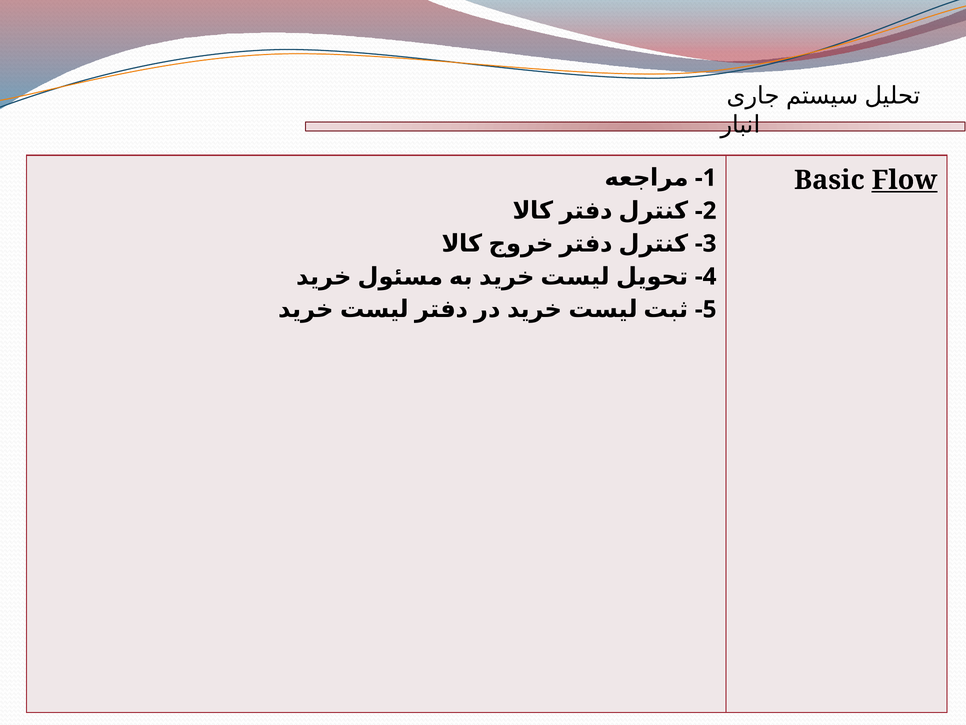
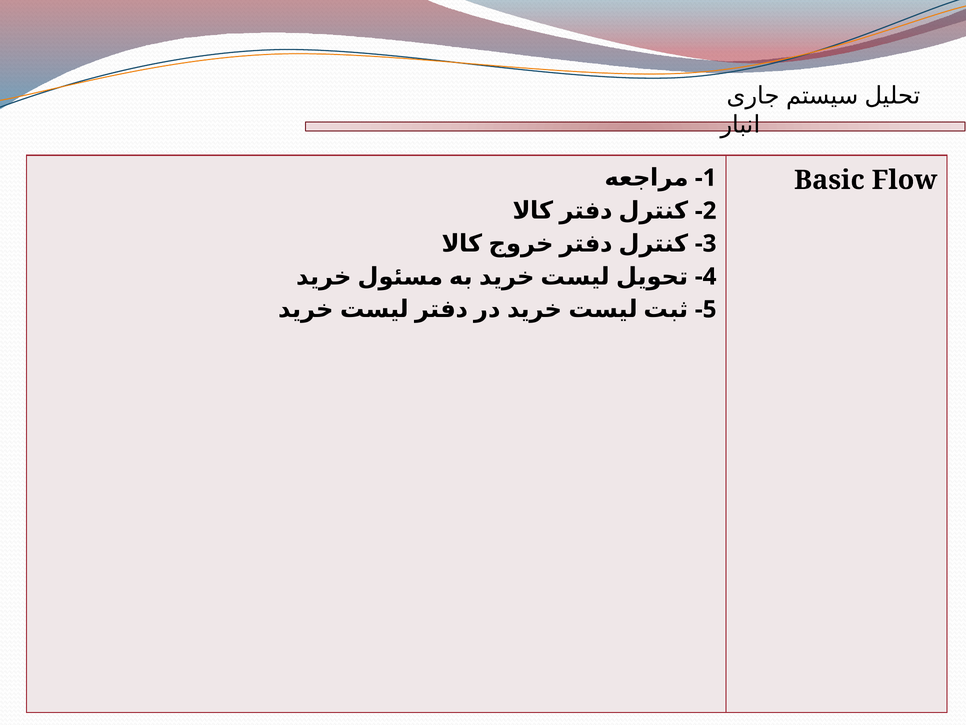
Flow underline: present -> none
